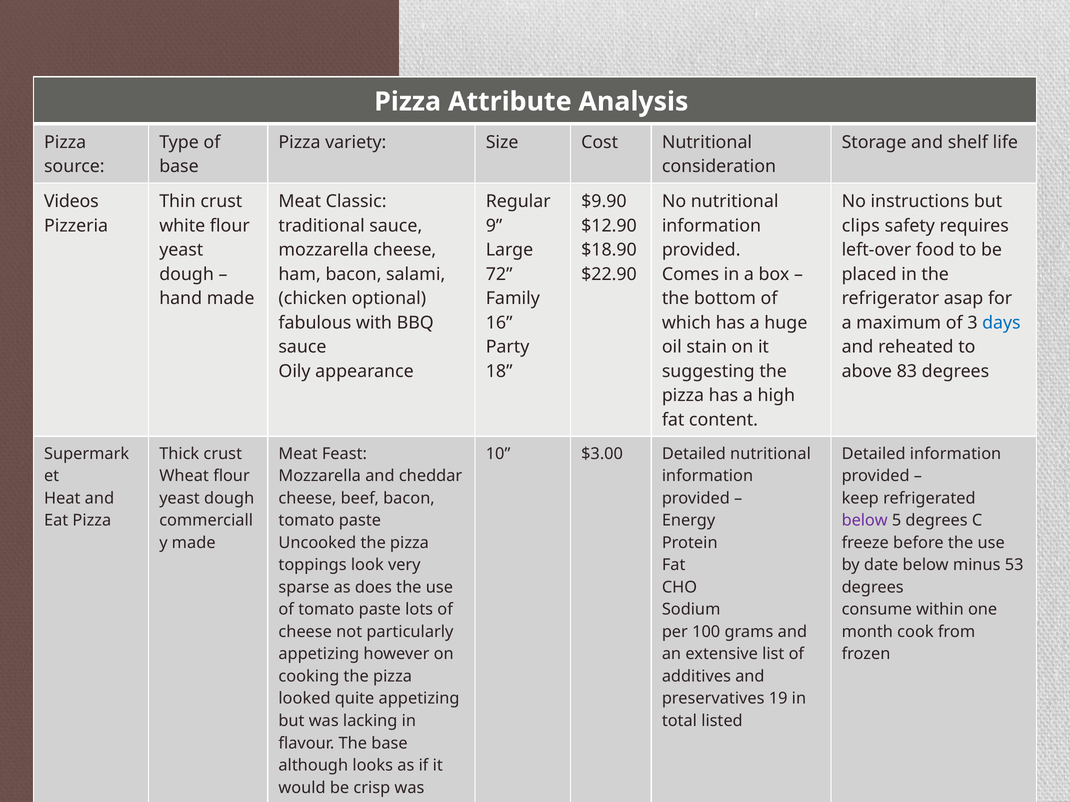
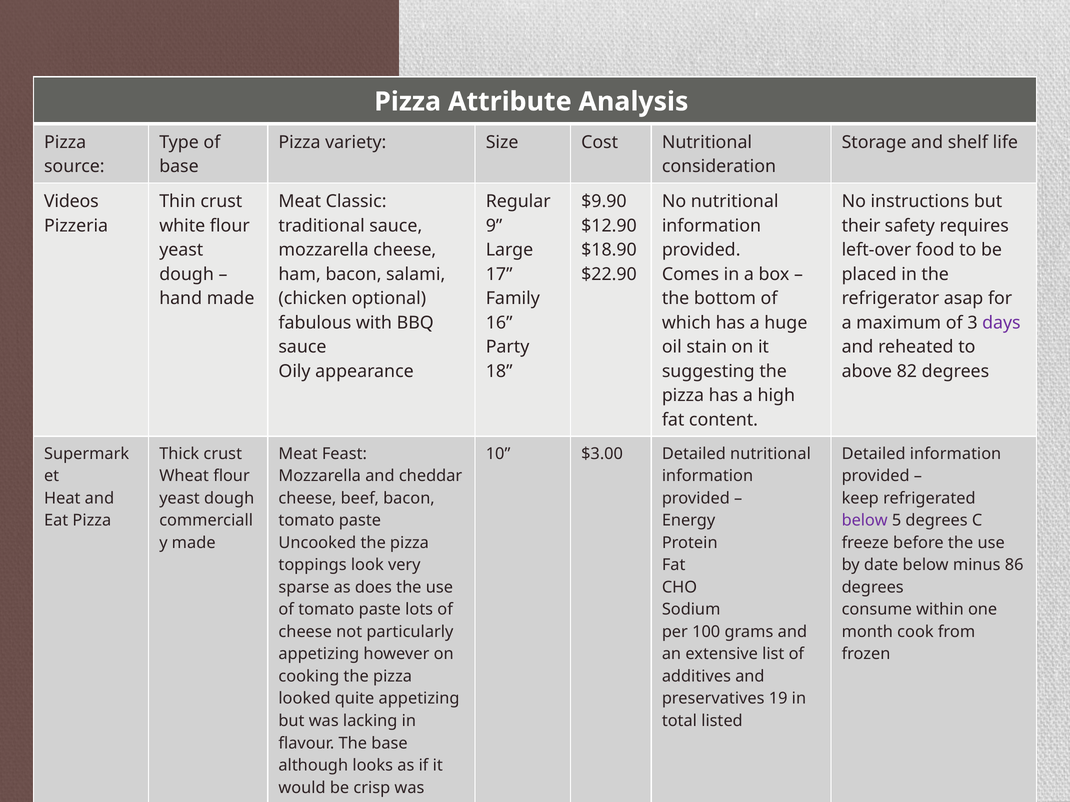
clips: clips -> their
72: 72 -> 17
days colour: blue -> purple
83: 83 -> 82
53: 53 -> 86
